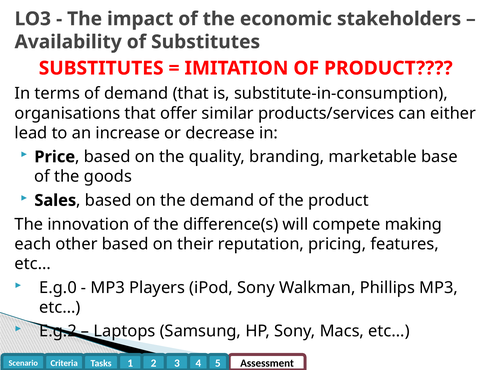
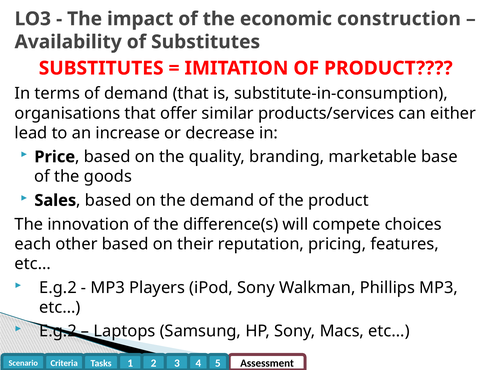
stakeholders: stakeholders -> construction
making: making -> choices
E.g.0 at (58, 288): E.g.0 -> E.g.2
